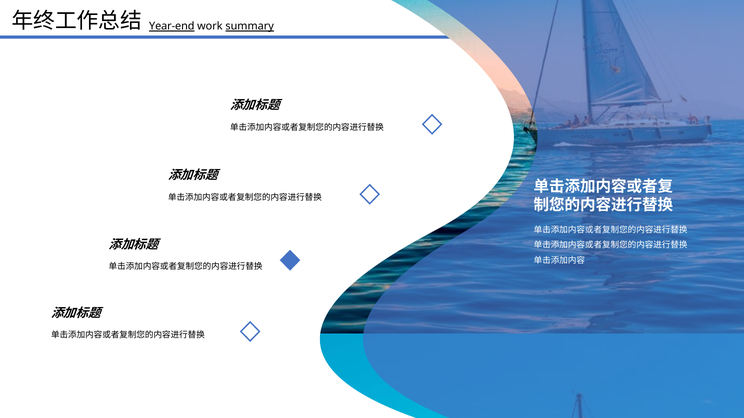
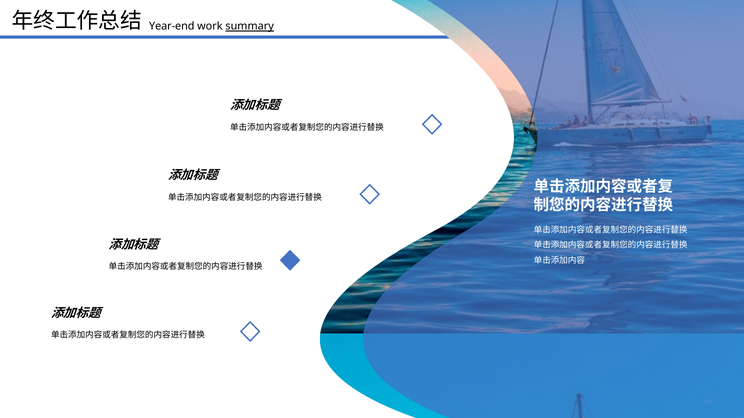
Year-end underline: present -> none
